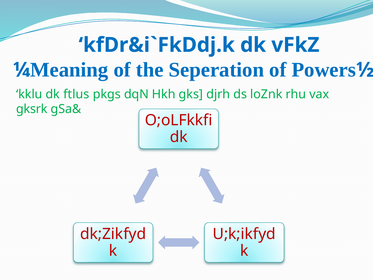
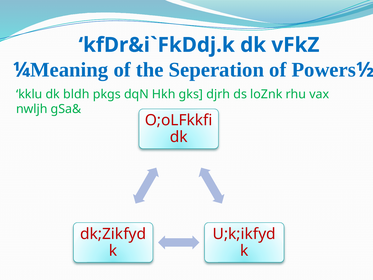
ftlus: ftlus -> bldh
gksrk: gksrk -> nwljh
